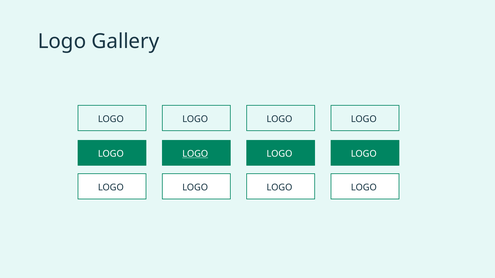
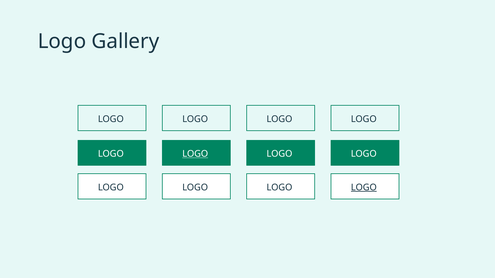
LOGO at (364, 188) underline: none -> present
